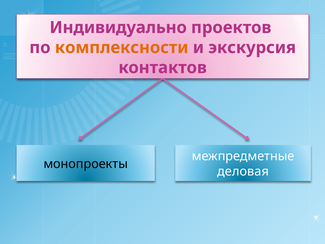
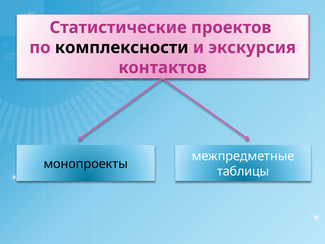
Индивидуально: Индивидуально -> Статистические
комплексности colour: orange -> black
деловая: деловая -> таблицы
